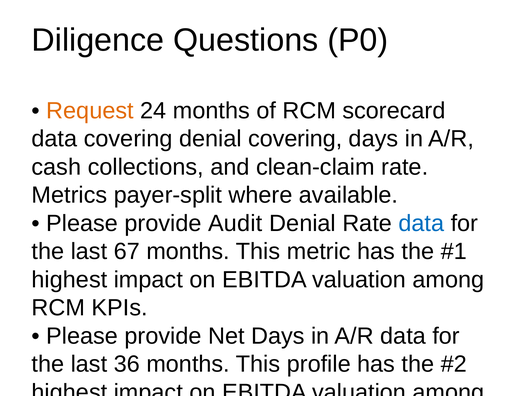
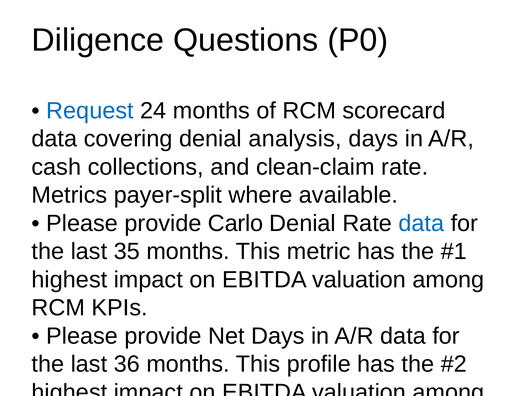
Request colour: orange -> blue
denial covering: covering -> analysis
Audit: Audit -> Carlo
67: 67 -> 35
